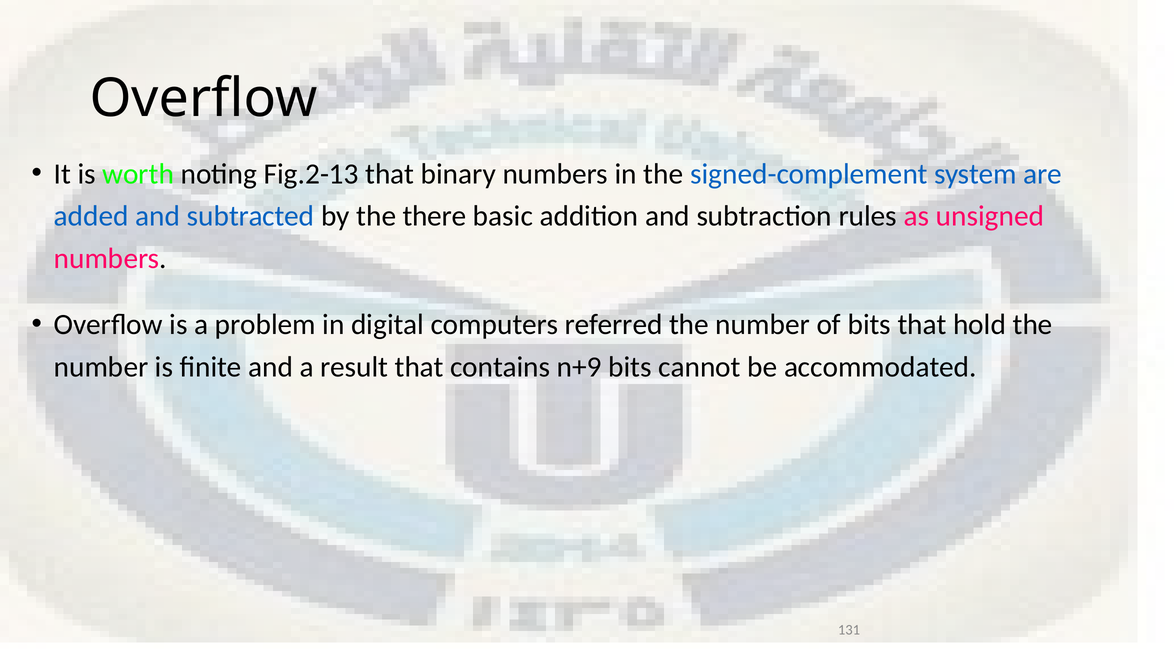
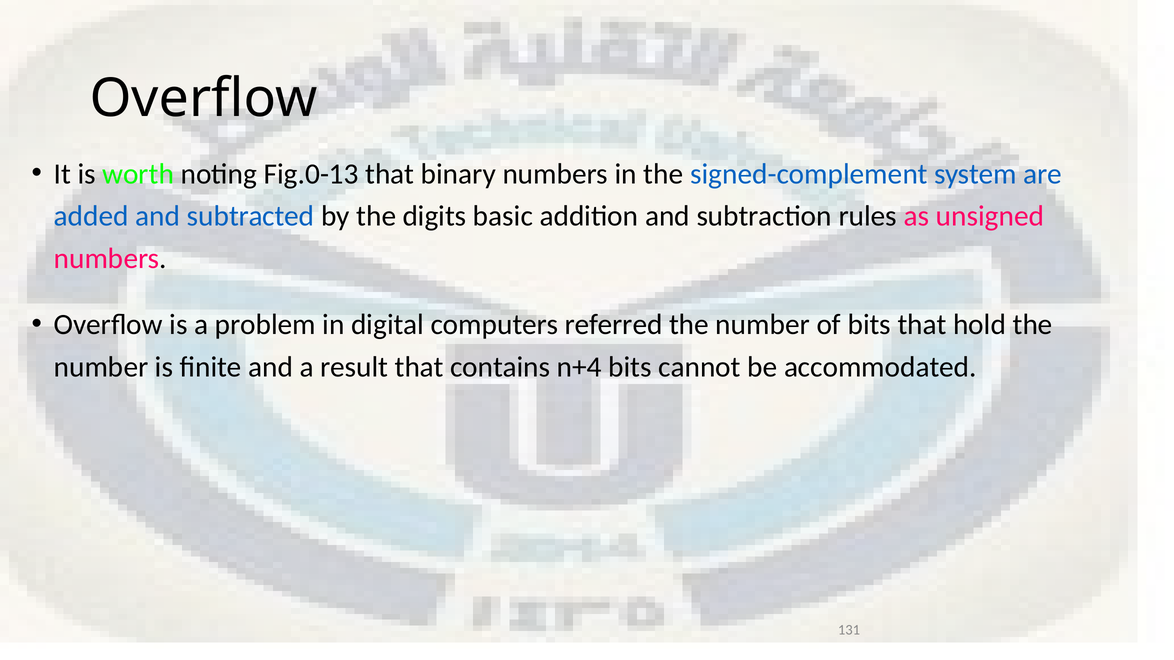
Fig.2-13: Fig.2-13 -> Fig.0-13
there: there -> digits
n+9: n+9 -> n+4
